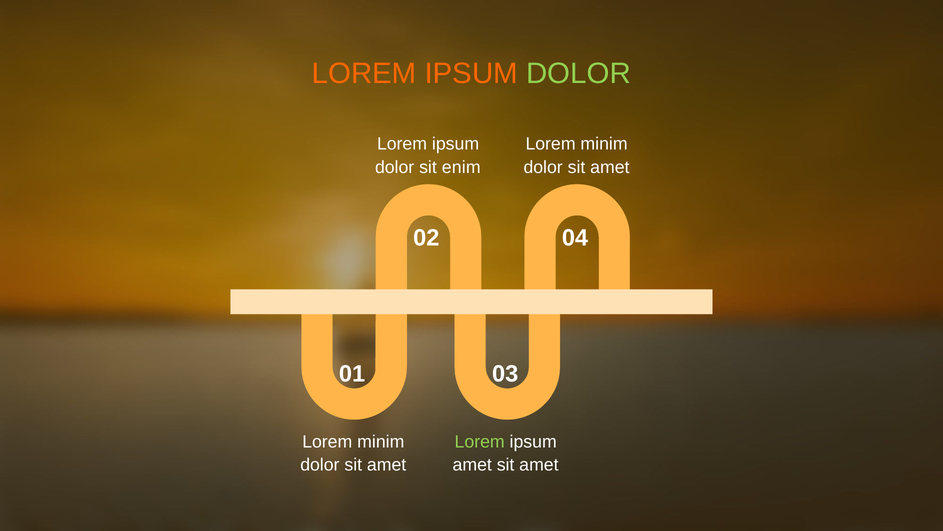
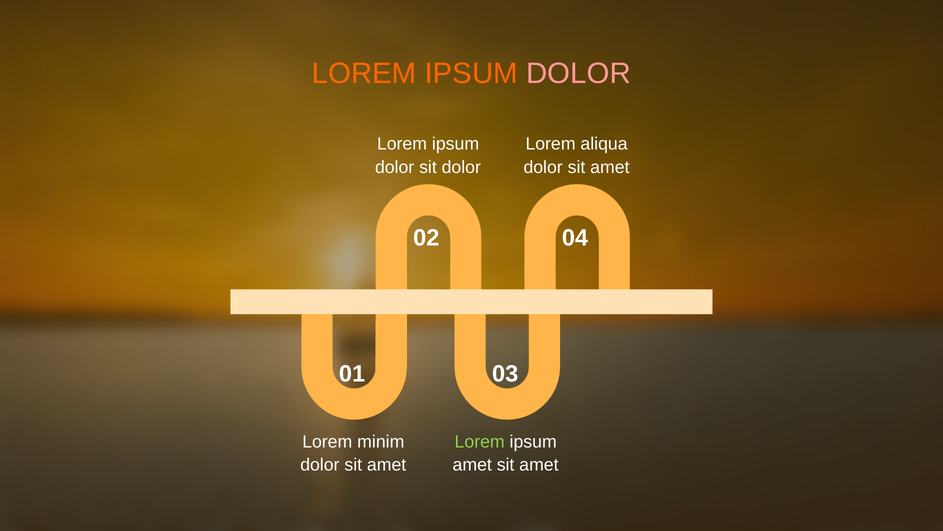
DOLOR at (578, 73) colour: light green -> pink
minim at (604, 144): minim -> aliqua
sit enim: enim -> dolor
